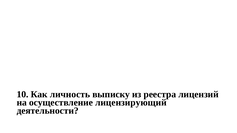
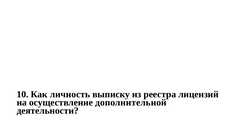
лицензирующий: лицензирующий -> дополнительной
